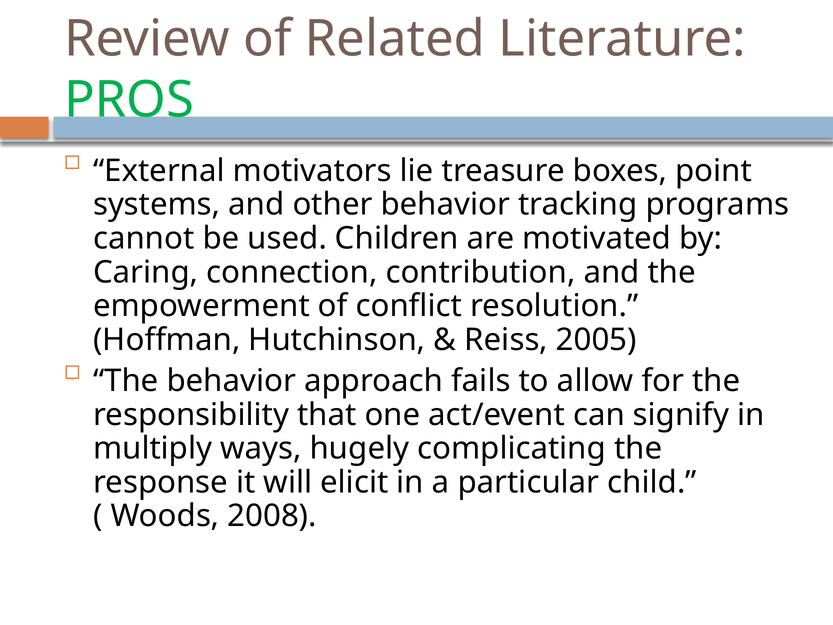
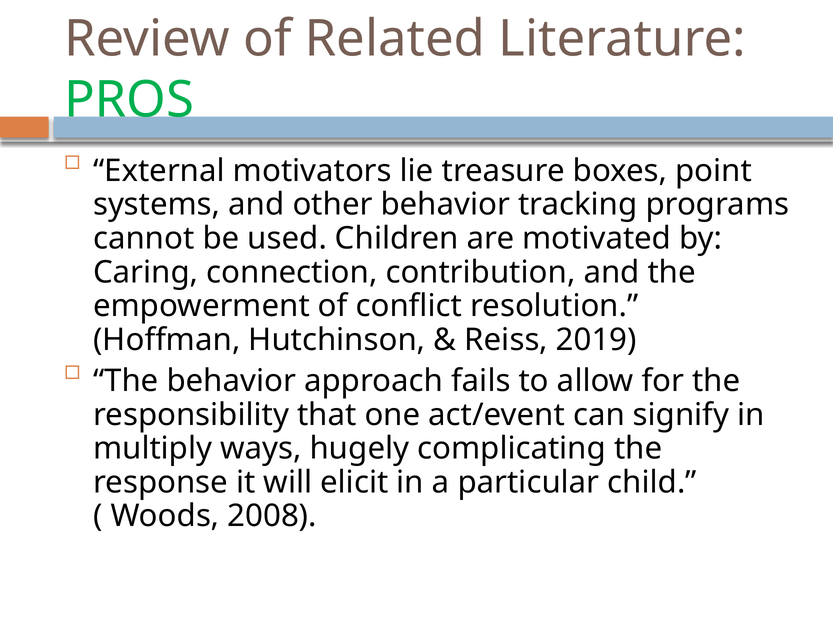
2005: 2005 -> 2019
